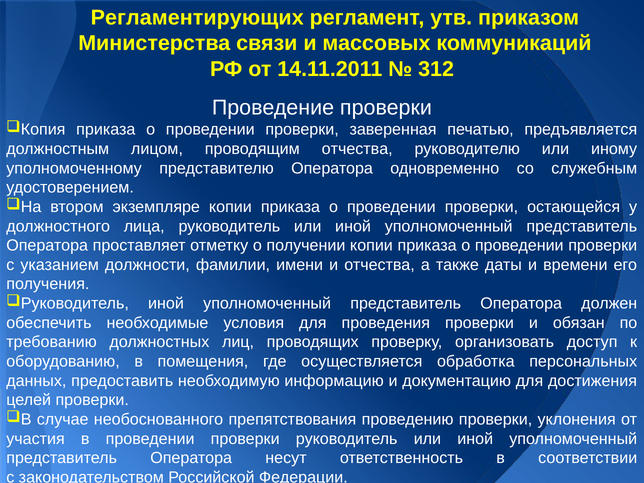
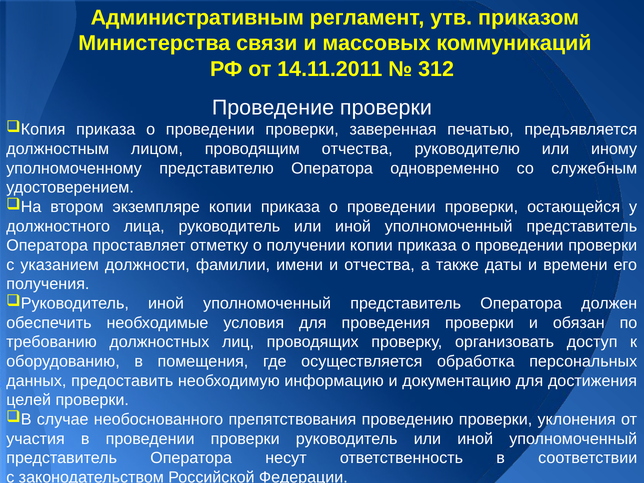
Регламентирующих: Регламентирующих -> Административным
